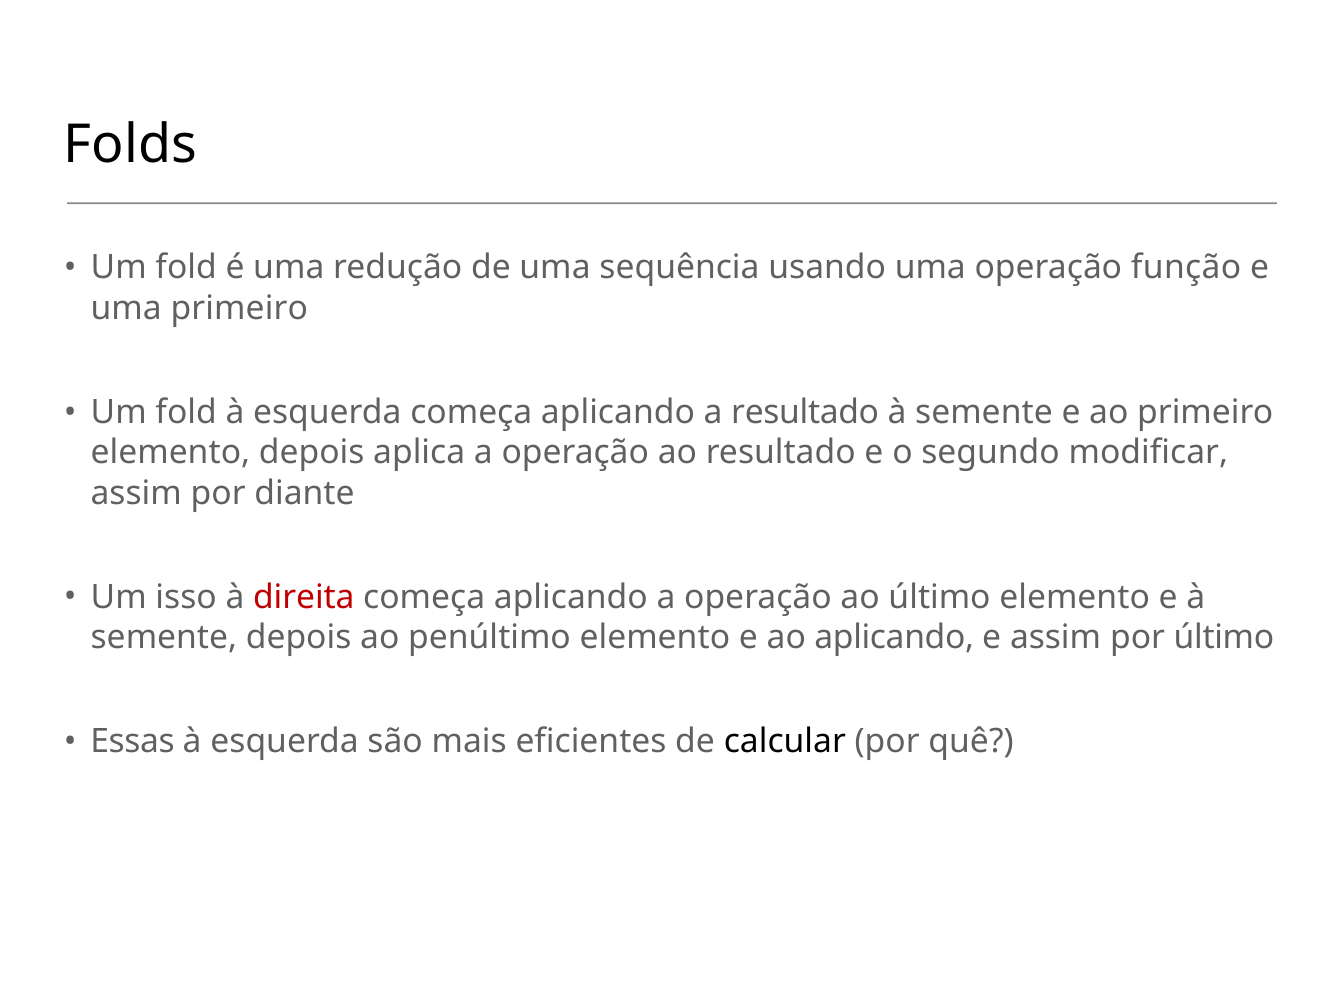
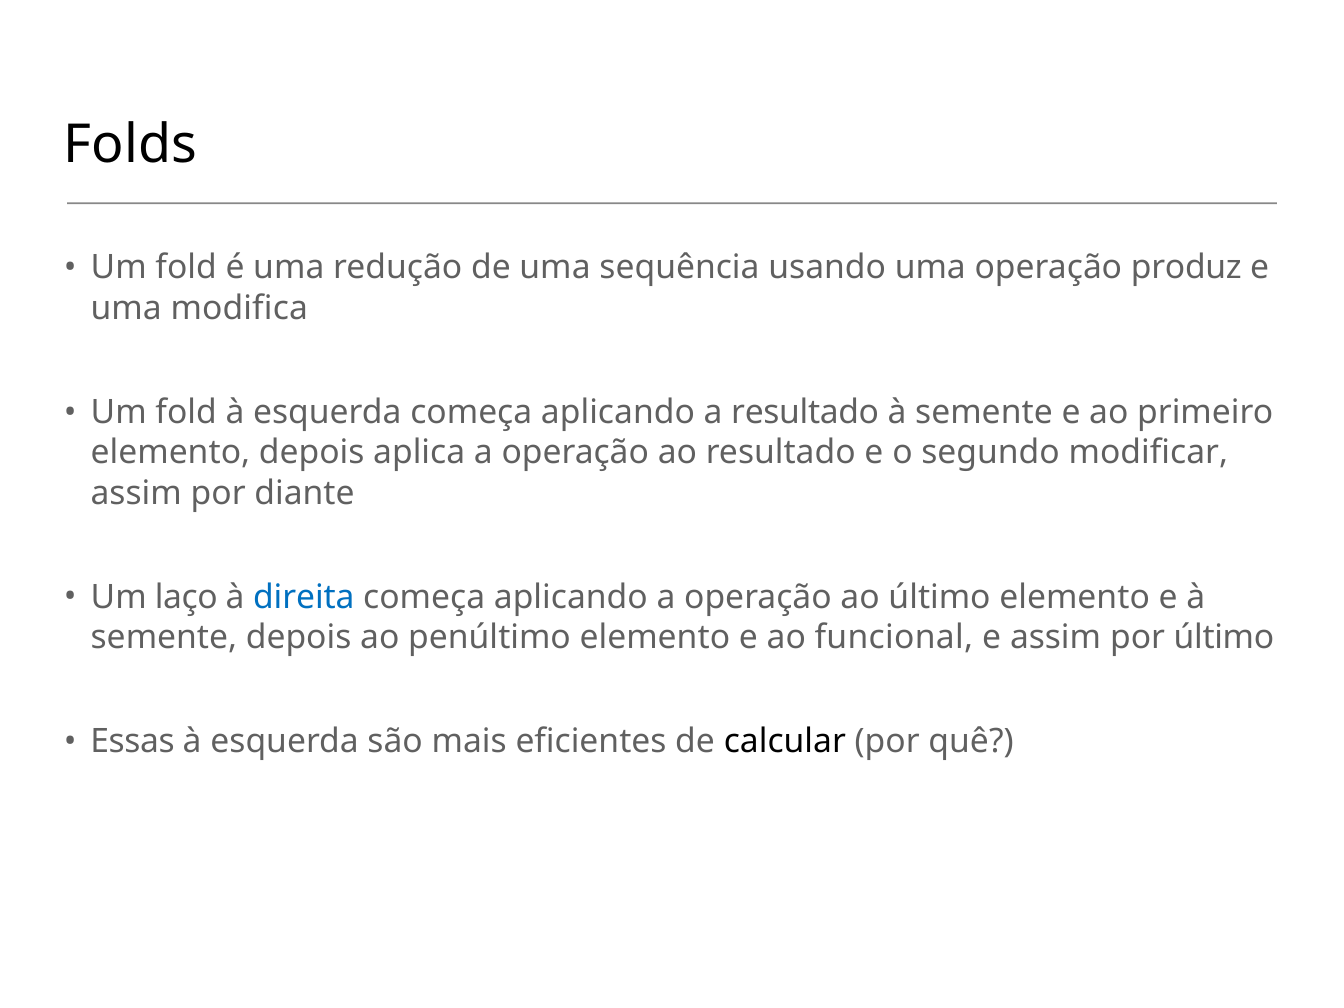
função: função -> produz
uma primeiro: primeiro -> modifica
isso: isso -> laço
direita colour: red -> blue
ao aplicando: aplicando -> funcional
